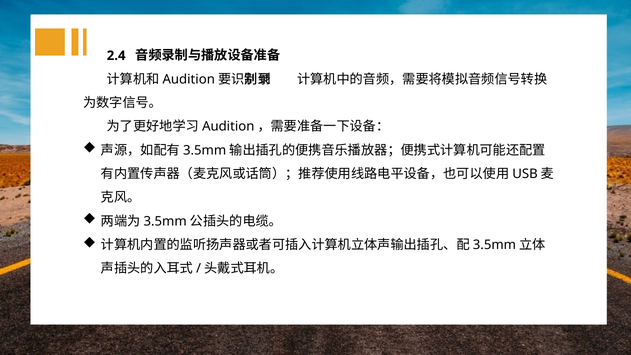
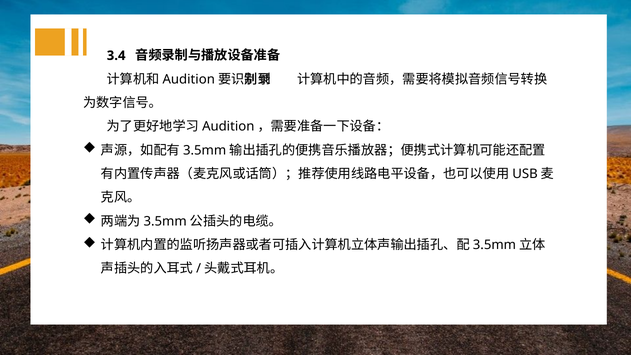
2.4: 2.4 -> 3.4
